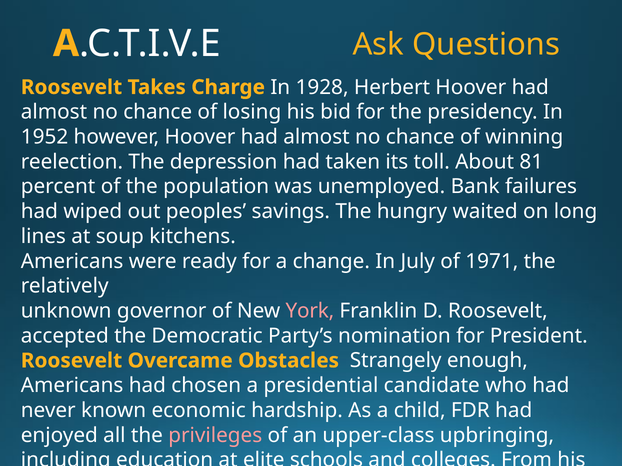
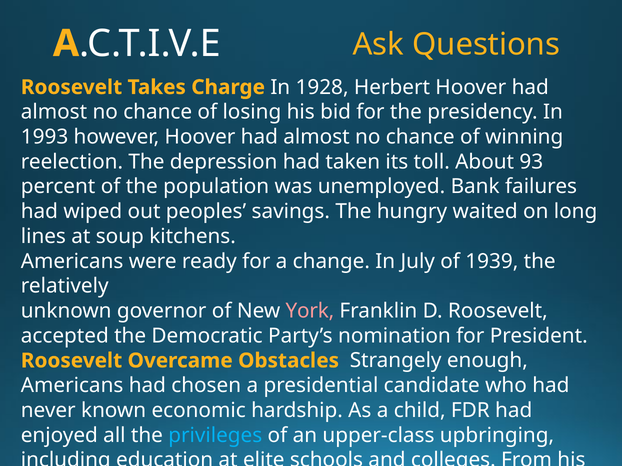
1952: 1952 -> 1993
81: 81 -> 93
1971: 1971 -> 1939
privileges colour: pink -> light blue
